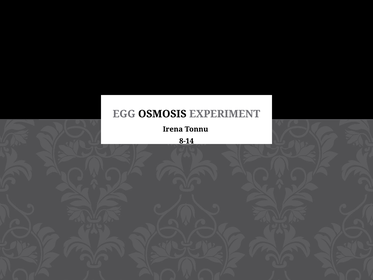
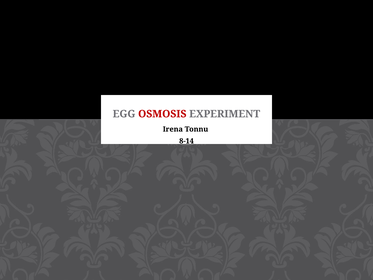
OSMOSIS colour: black -> red
